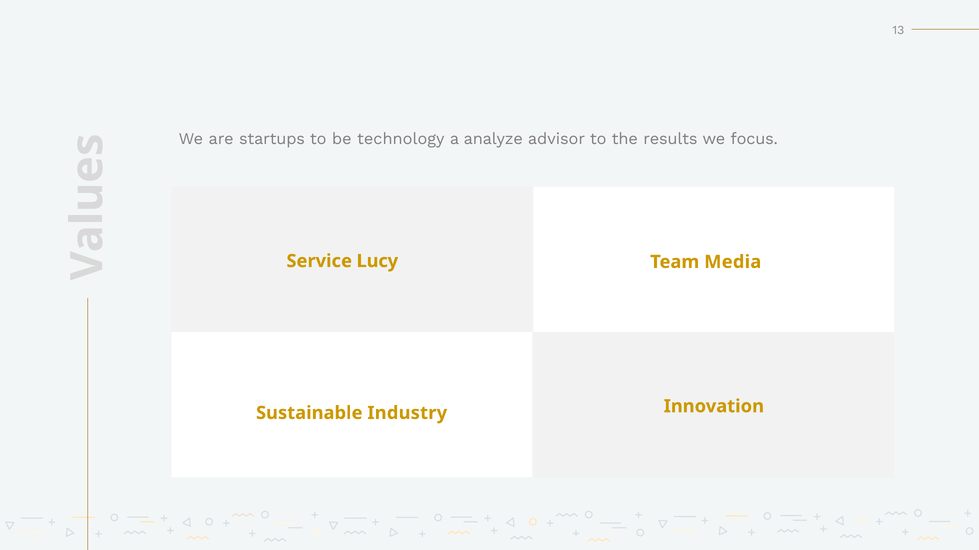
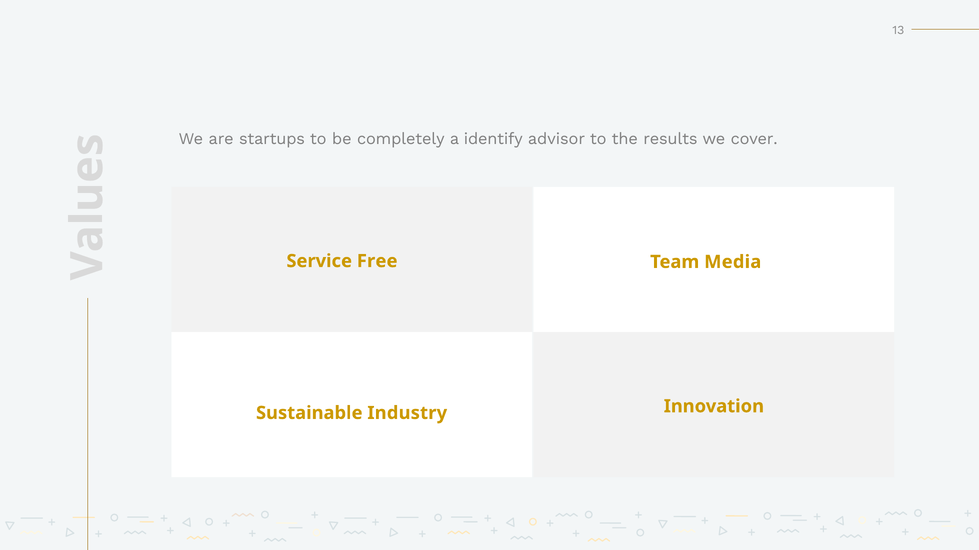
technology: technology -> completely
analyze: analyze -> identify
focus: focus -> cover
Lucy: Lucy -> Free
